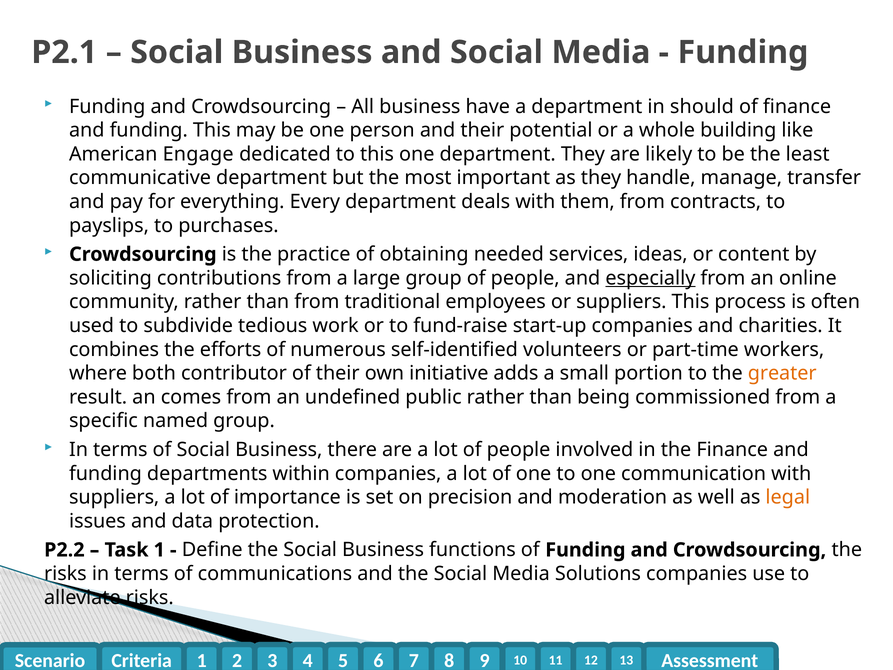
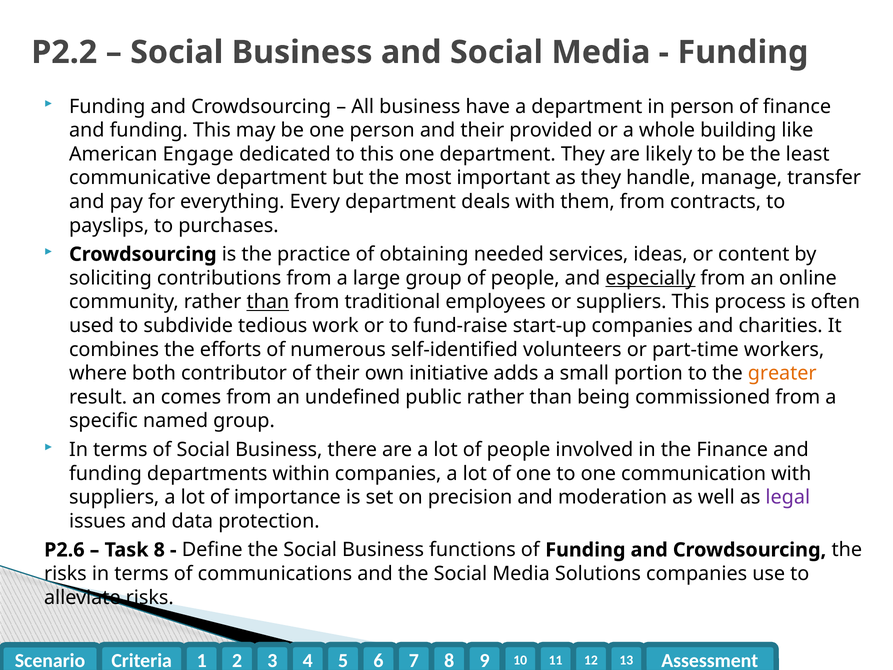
P2.1: P2.1 -> P2.2
in should: should -> person
potential: potential -> provided
than at (268, 302) underline: none -> present
legal colour: orange -> purple
P2.2: P2.2 -> P2.6
Task 1: 1 -> 8
